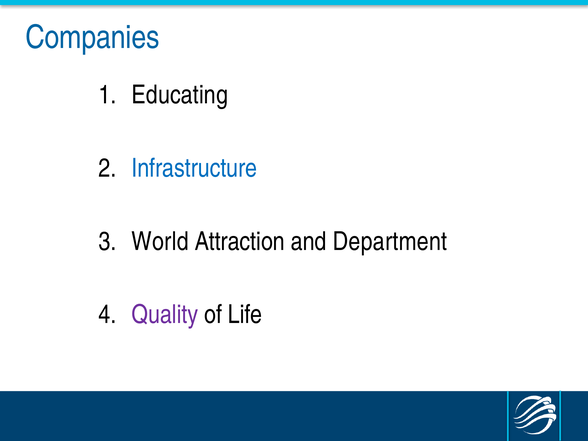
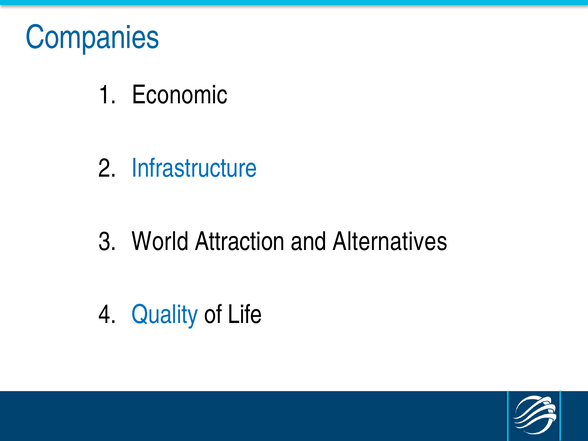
Educating: Educating -> Economic
Department: Department -> Alternatives
Quality colour: purple -> blue
